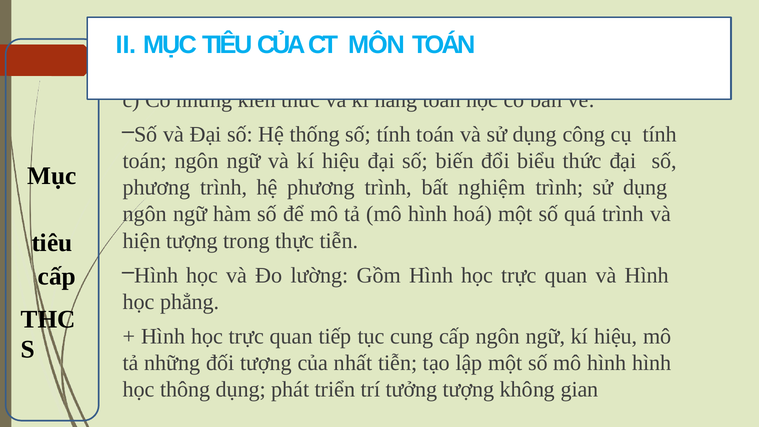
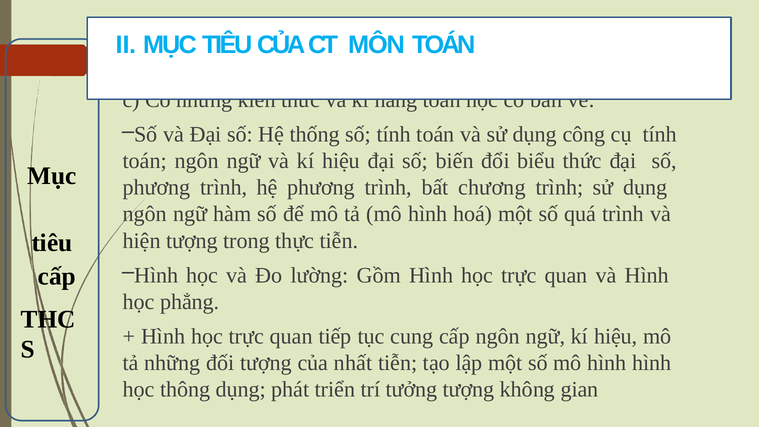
nghiệm: nghiệm -> chương
